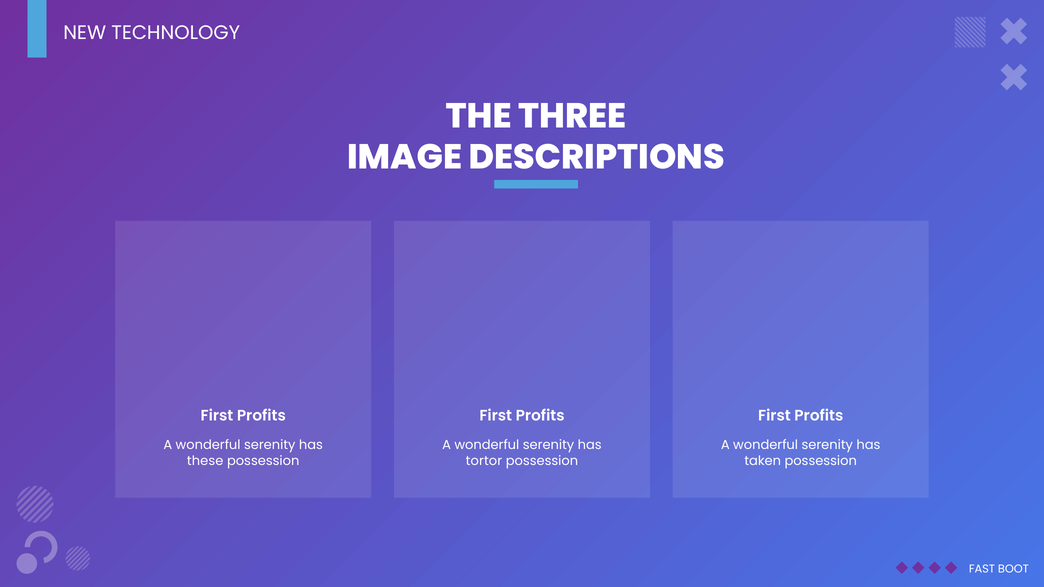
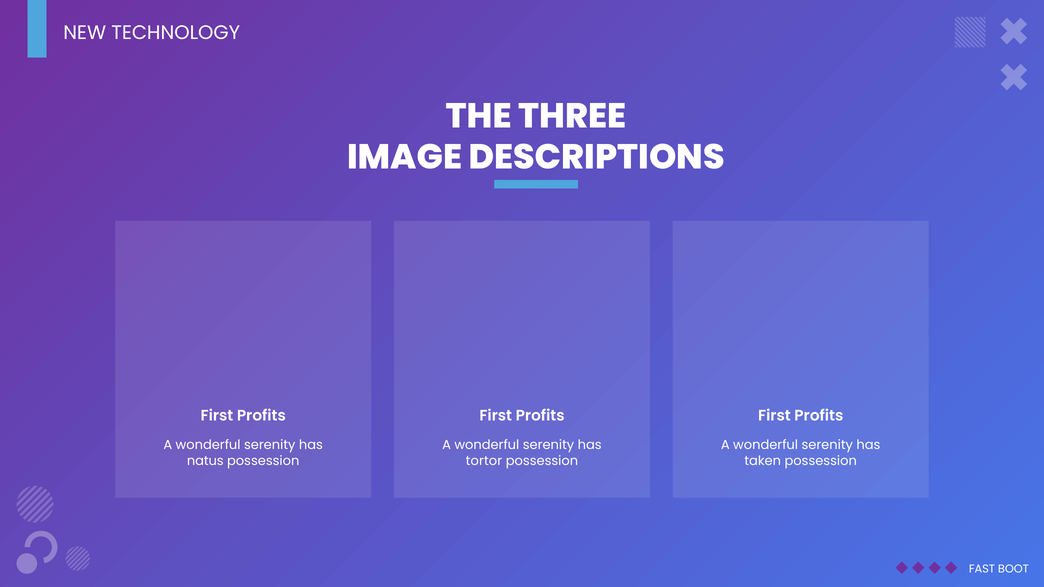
these: these -> natus
